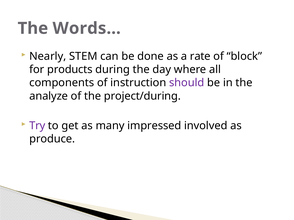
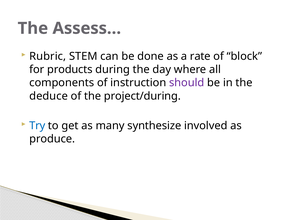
Words…: Words… -> Assess…
Nearly: Nearly -> Rubric
analyze: analyze -> deduce
Try colour: purple -> blue
impressed: impressed -> synthesize
